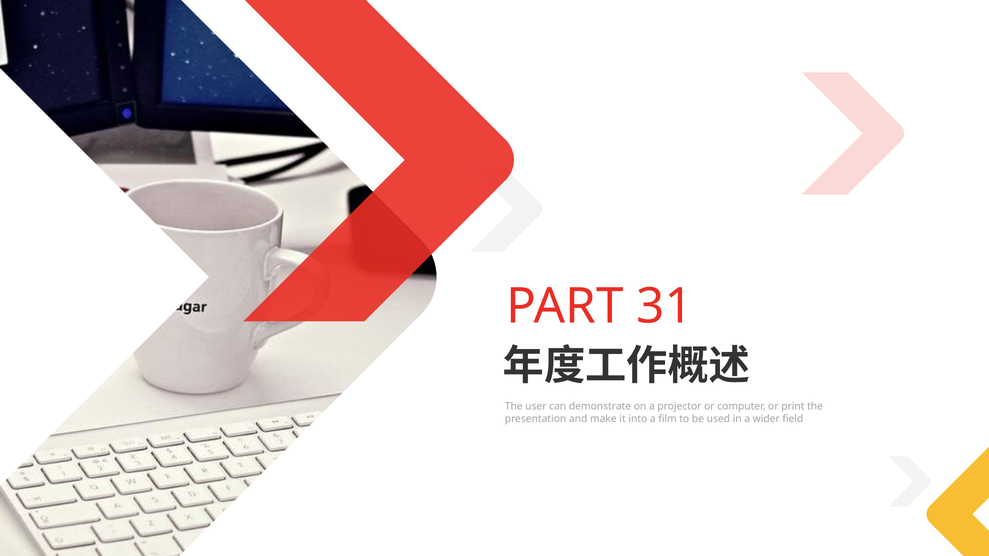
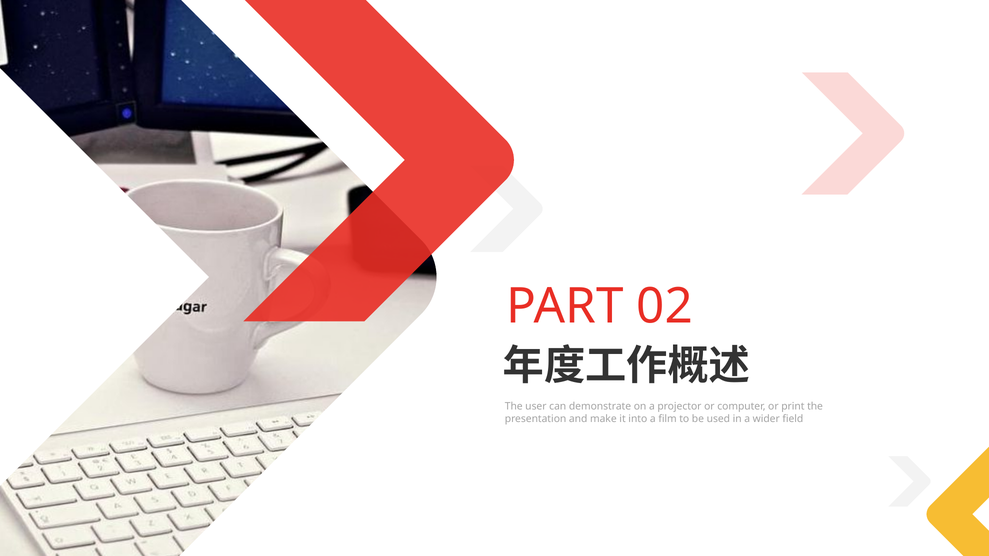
31: 31 -> 02
